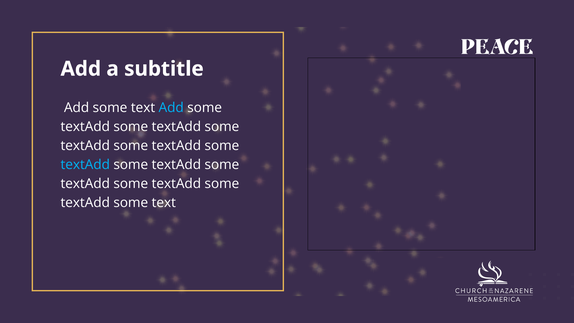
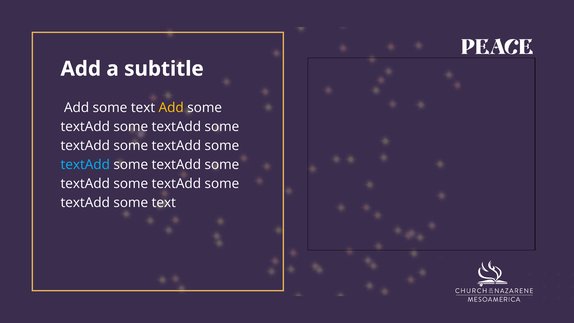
Add at (171, 108) colour: light blue -> yellow
